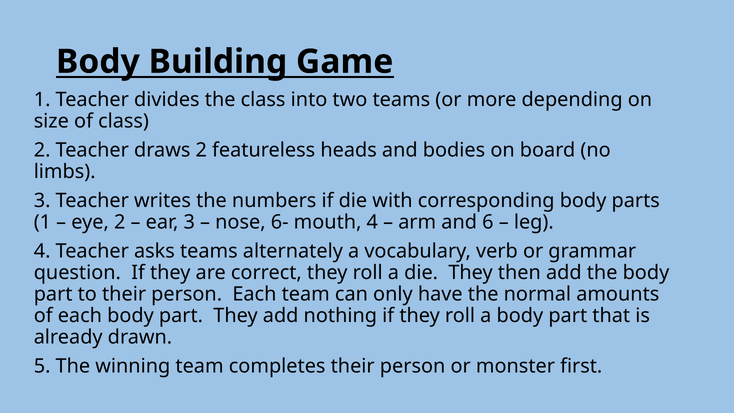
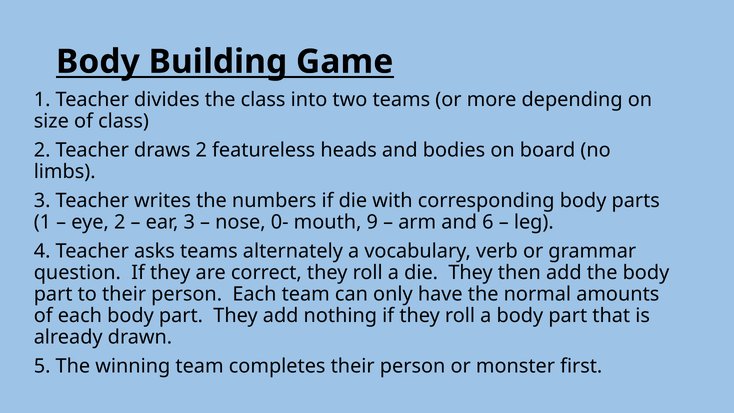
6-: 6- -> 0-
mouth 4: 4 -> 9
